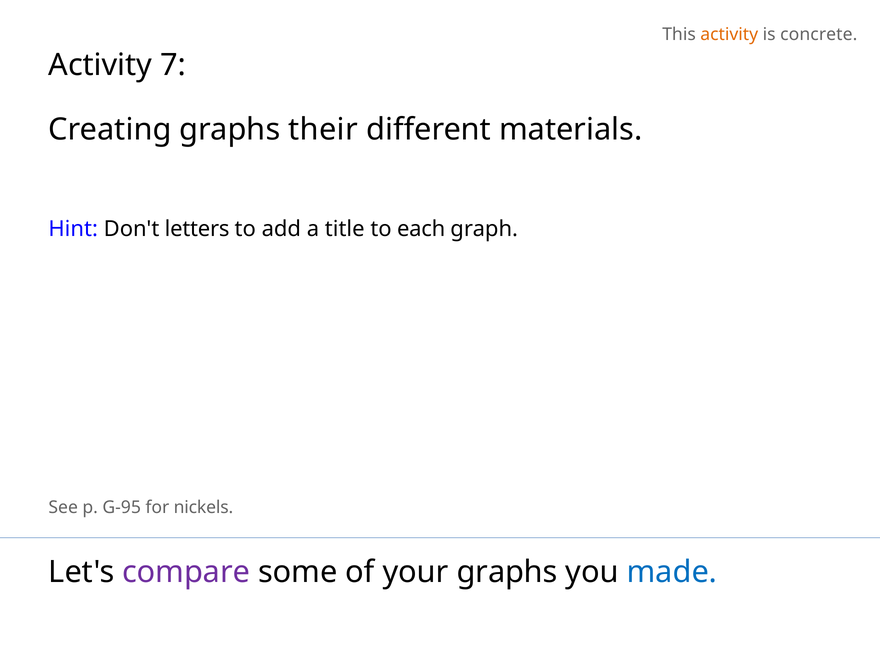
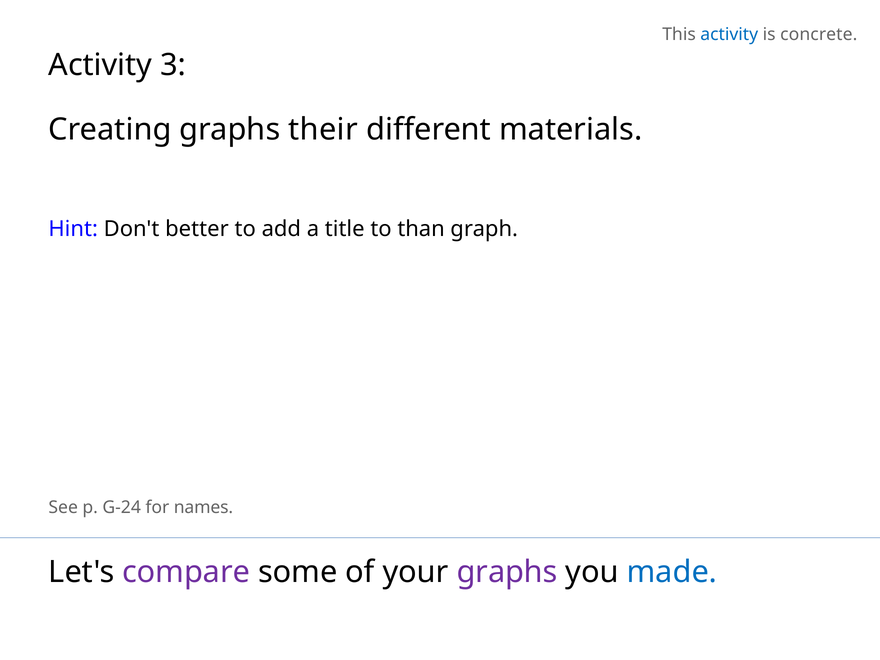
activity at (729, 34) colour: orange -> blue
7: 7 -> 3
letters: letters -> better
each: each -> than
G-95: G-95 -> G-24
nickels: nickels -> names
graphs at (507, 572) colour: black -> purple
